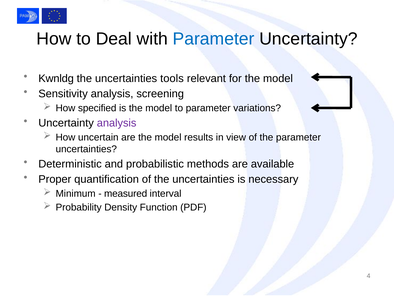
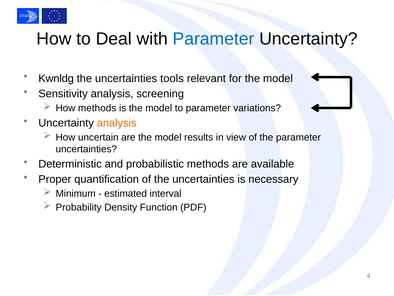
How specified: specified -> methods
analysis at (117, 123) colour: purple -> orange
measured: measured -> estimated
